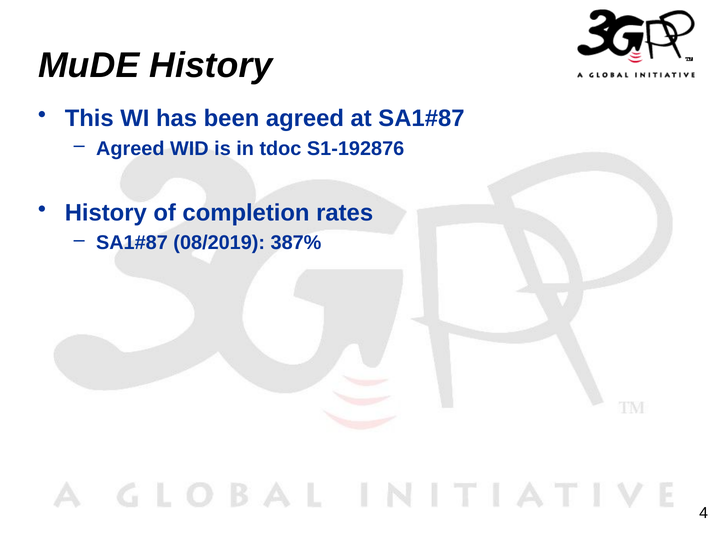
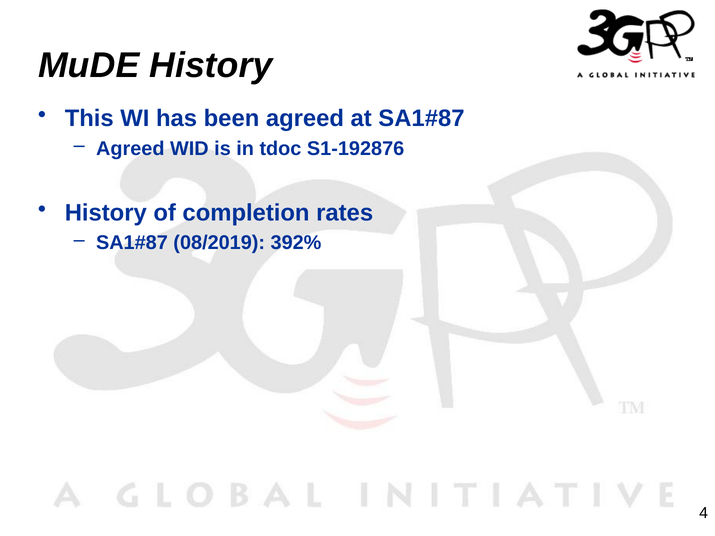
387%: 387% -> 392%
